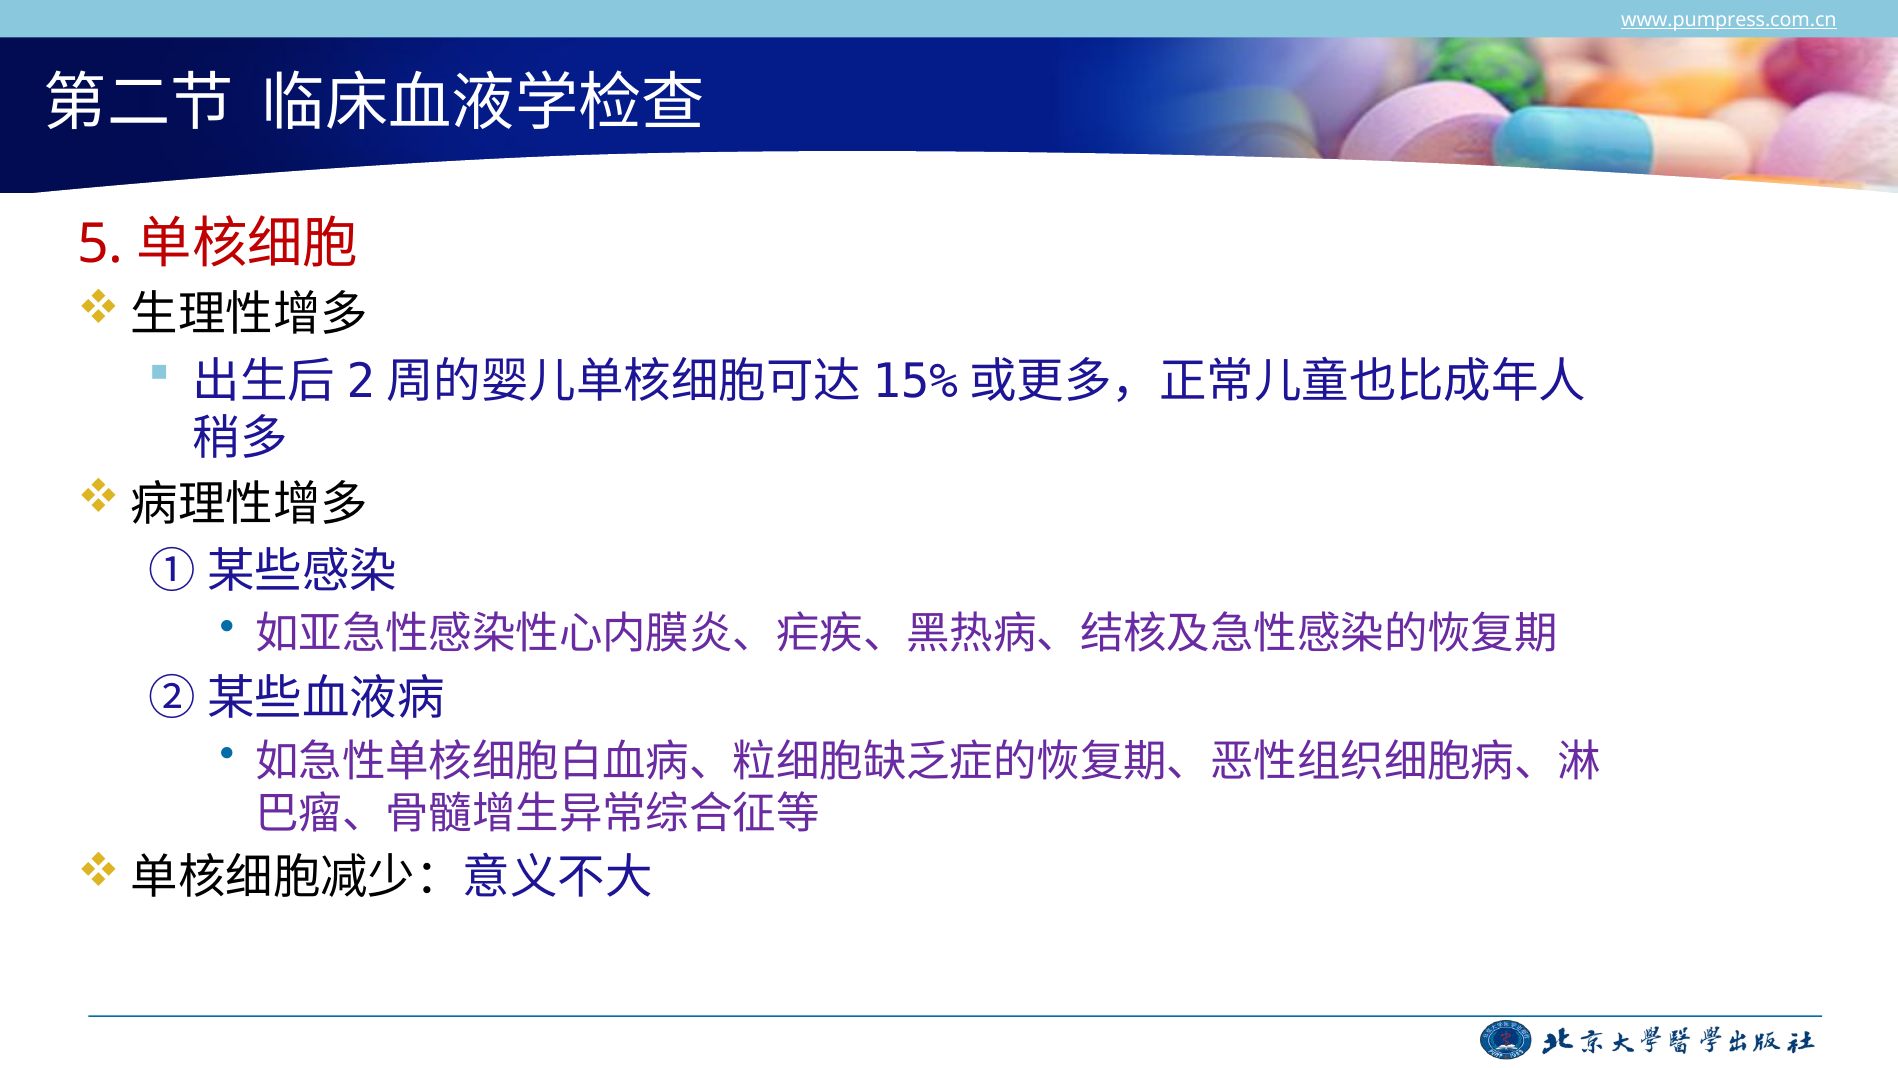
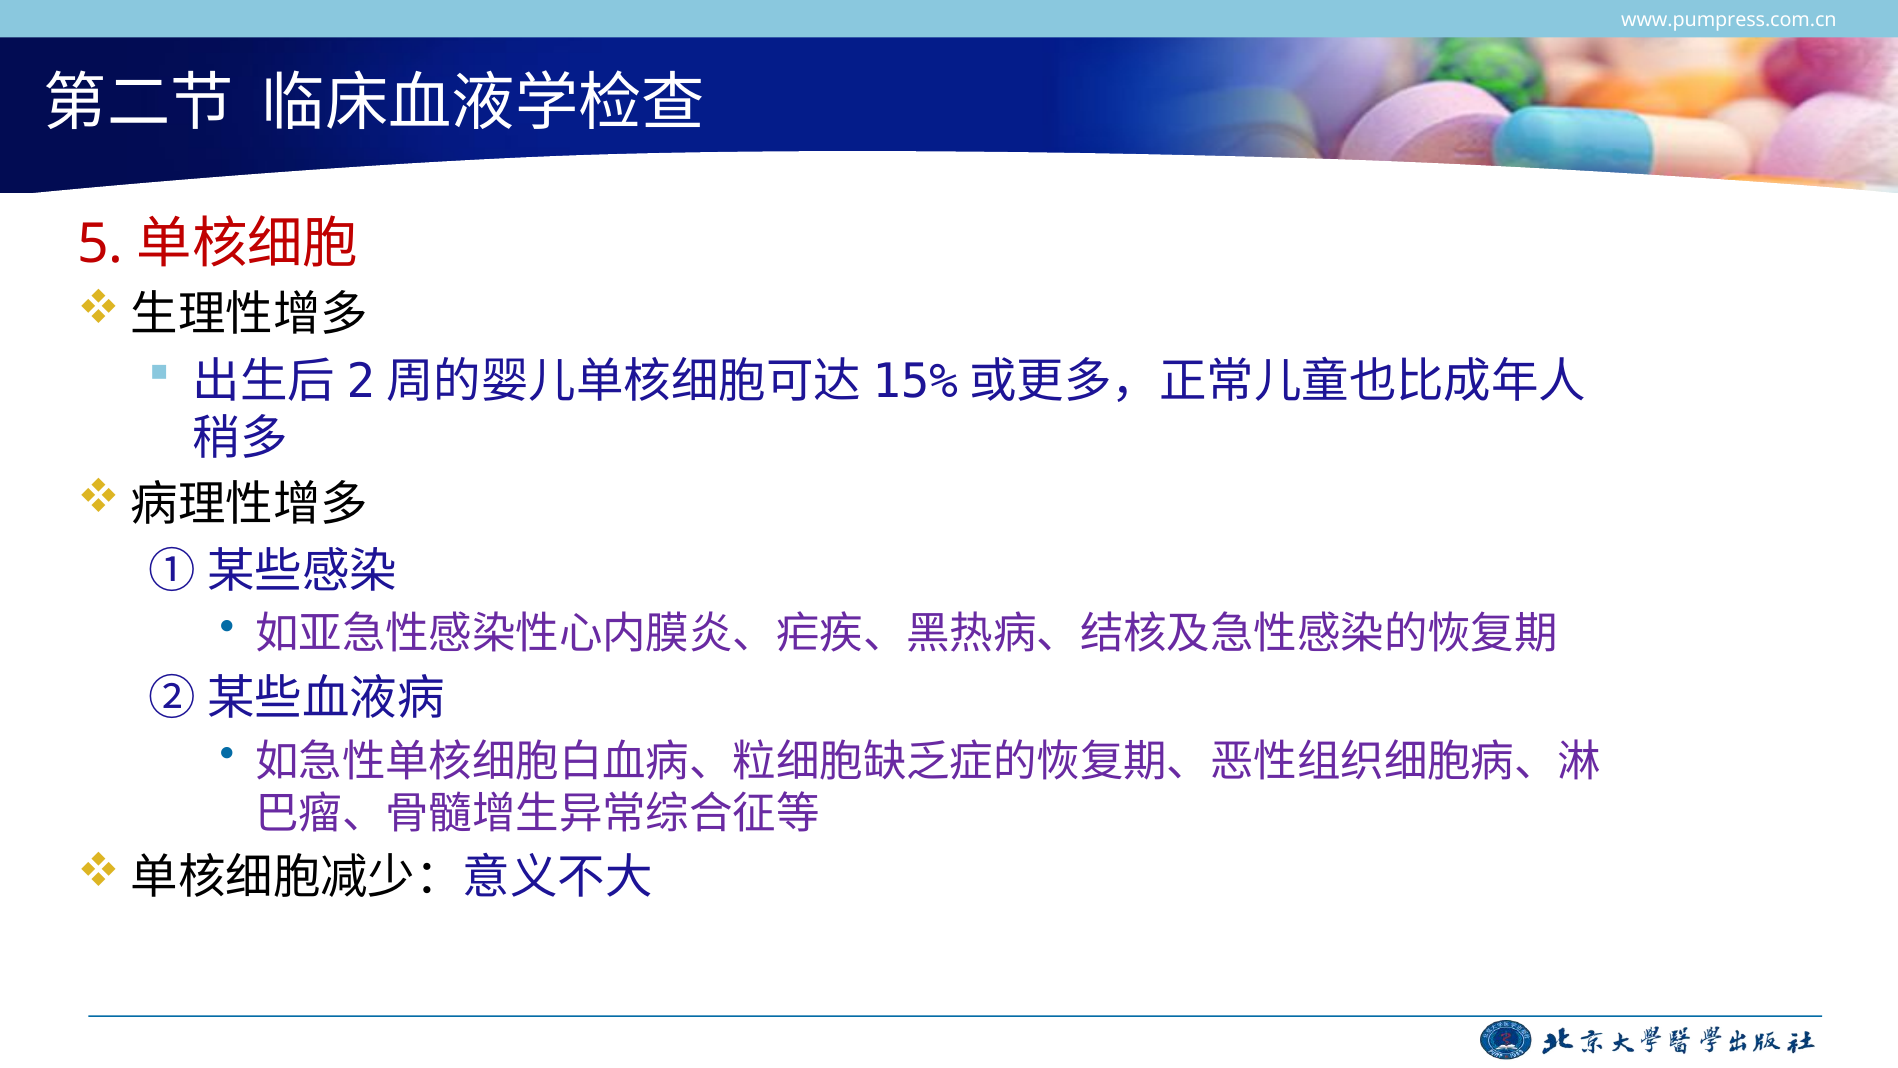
www.pumpress.com.cn underline: present -> none
